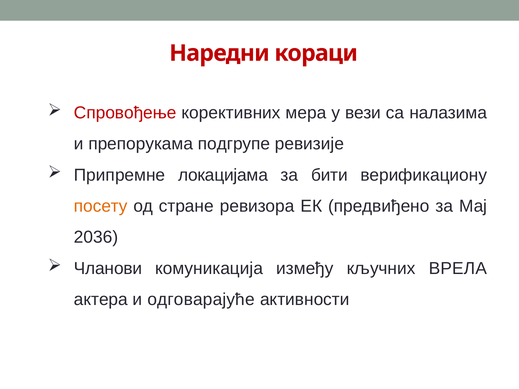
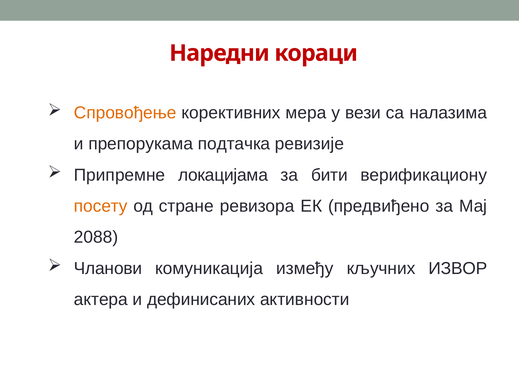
Спровођење colour: red -> orange
подгрупе: подгрупе -> подтачка
2036: 2036 -> 2088
ВРЕЛА: ВРЕЛА -> ИЗВOР
одговарајуће: одговарајуће -> дефинисаних
